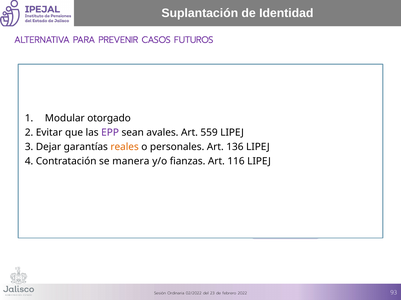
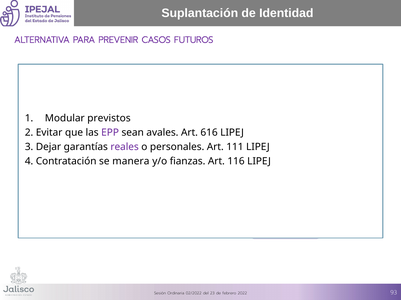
otorgado: otorgado -> previstos
559: 559 -> 616
reales colour: orange -> purple
136: 136 -> 111
